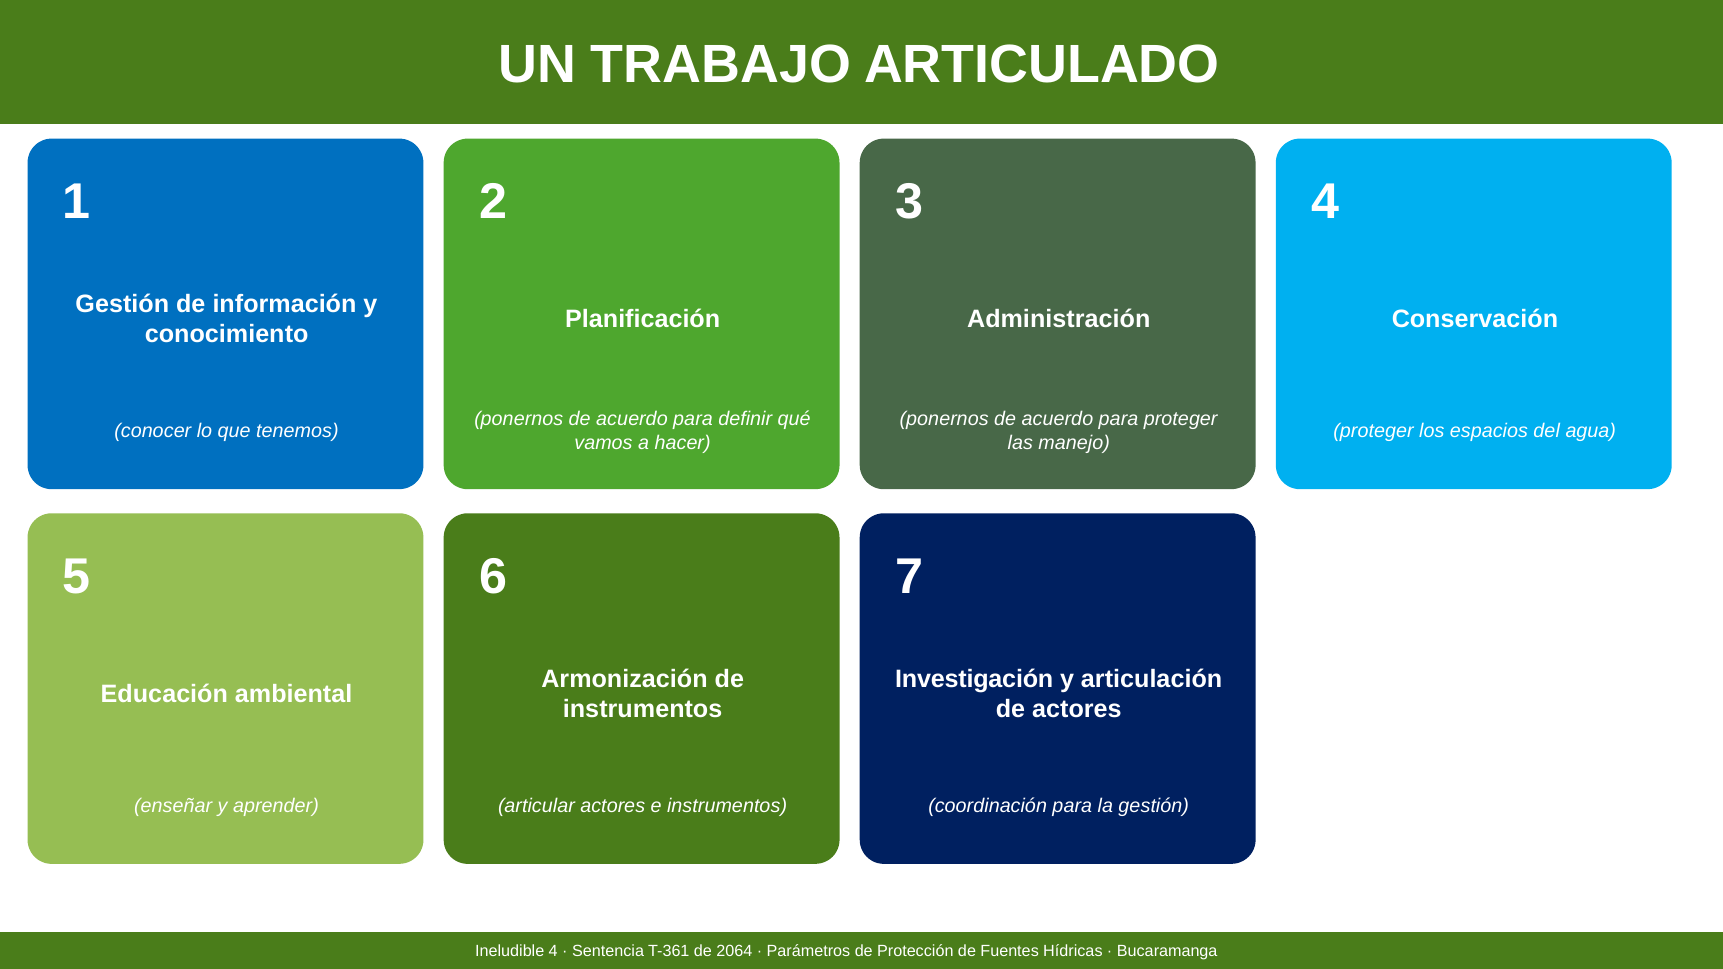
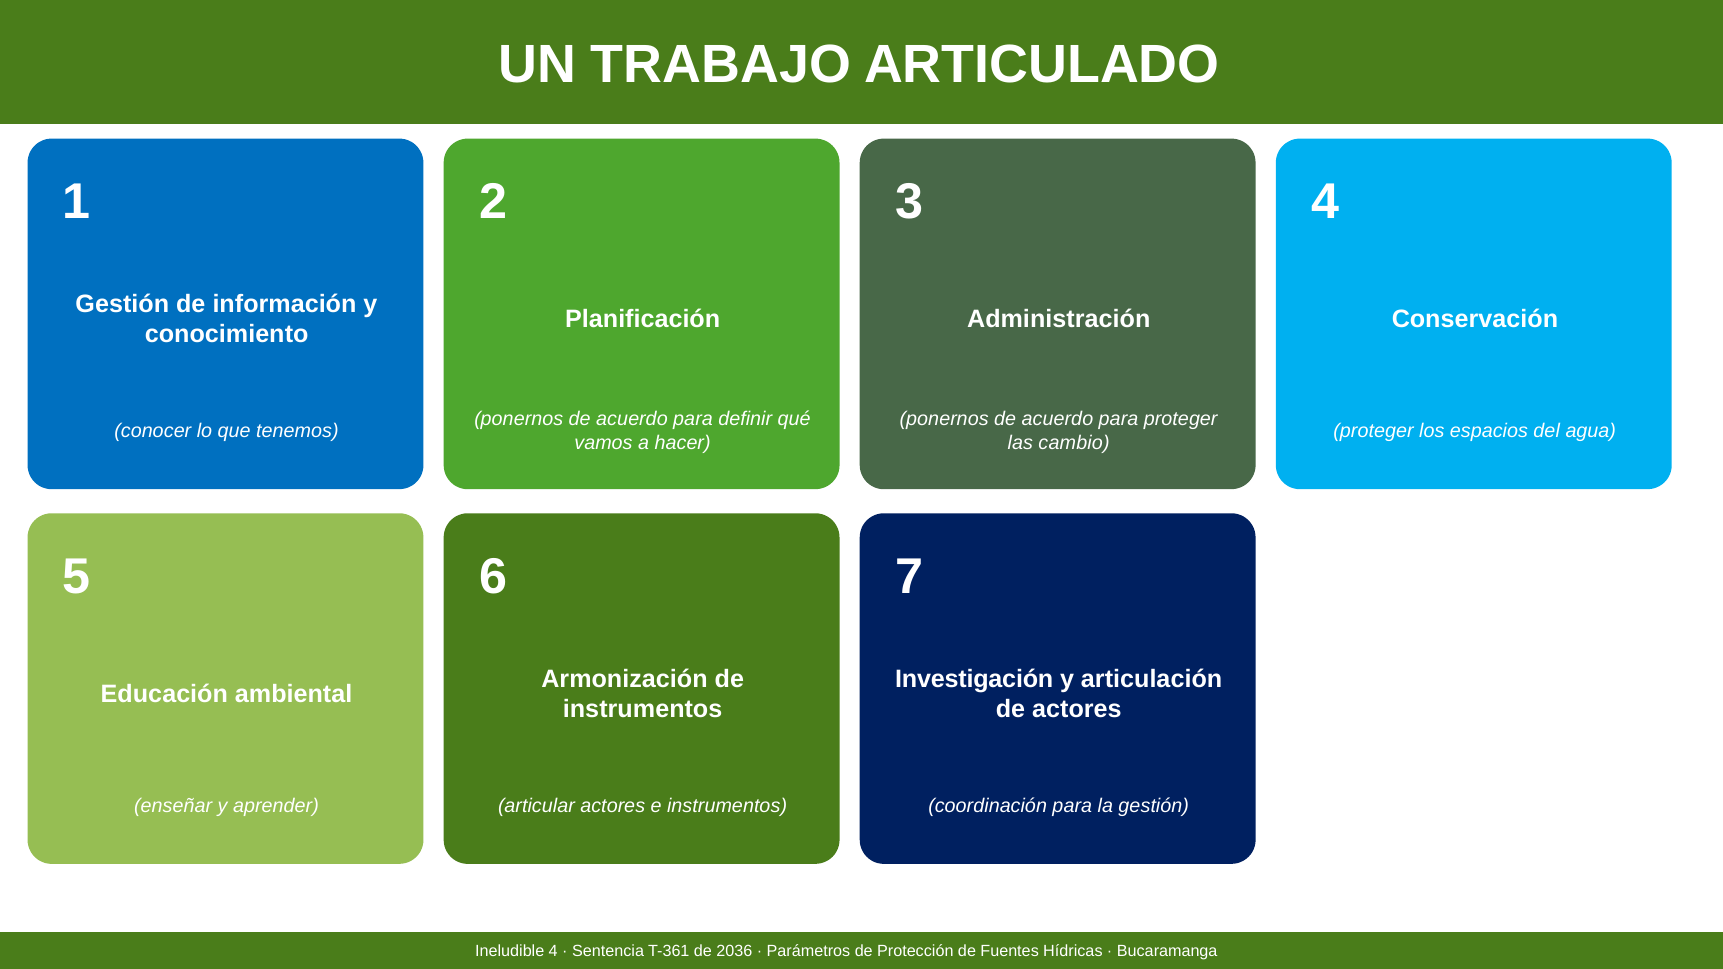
manejo: manejo -> cambio
2064: 2064 -> 2036
